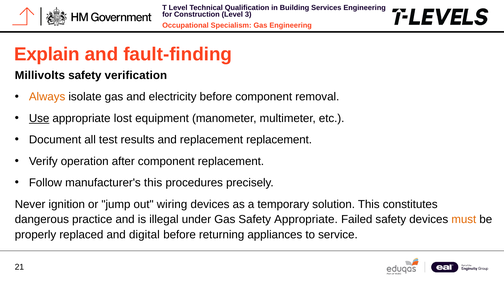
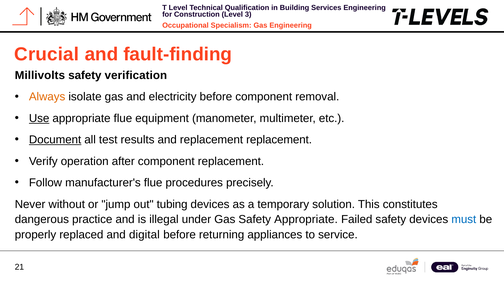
Explain: Explain -> Crucial
appropriate lost: lost -> flue
Document underline: none -> present
manufacturer's this: this -> flue
ignition: ignition -> without
wiring: wiring -> tubing
must colour: orange -> blue
